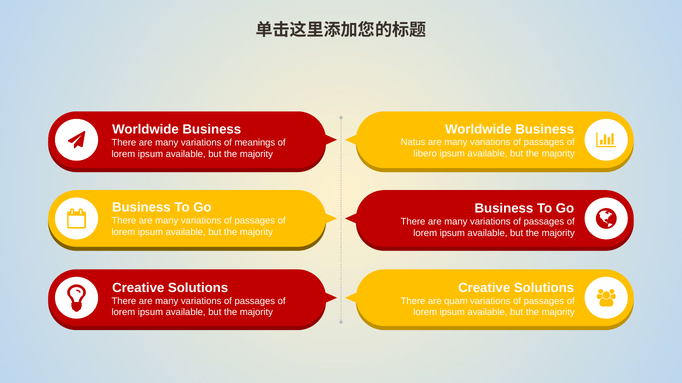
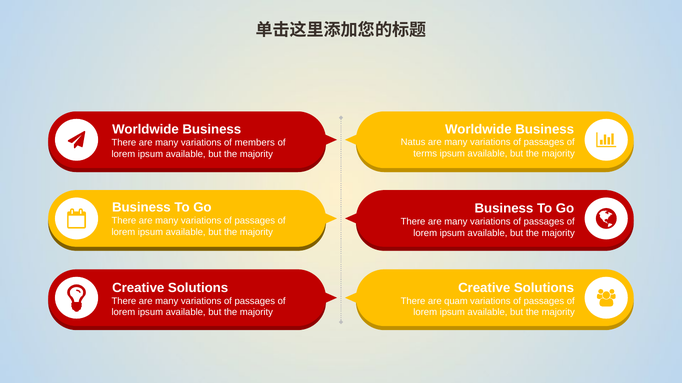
meanings: meanings -> members
libero: libero -> terms
